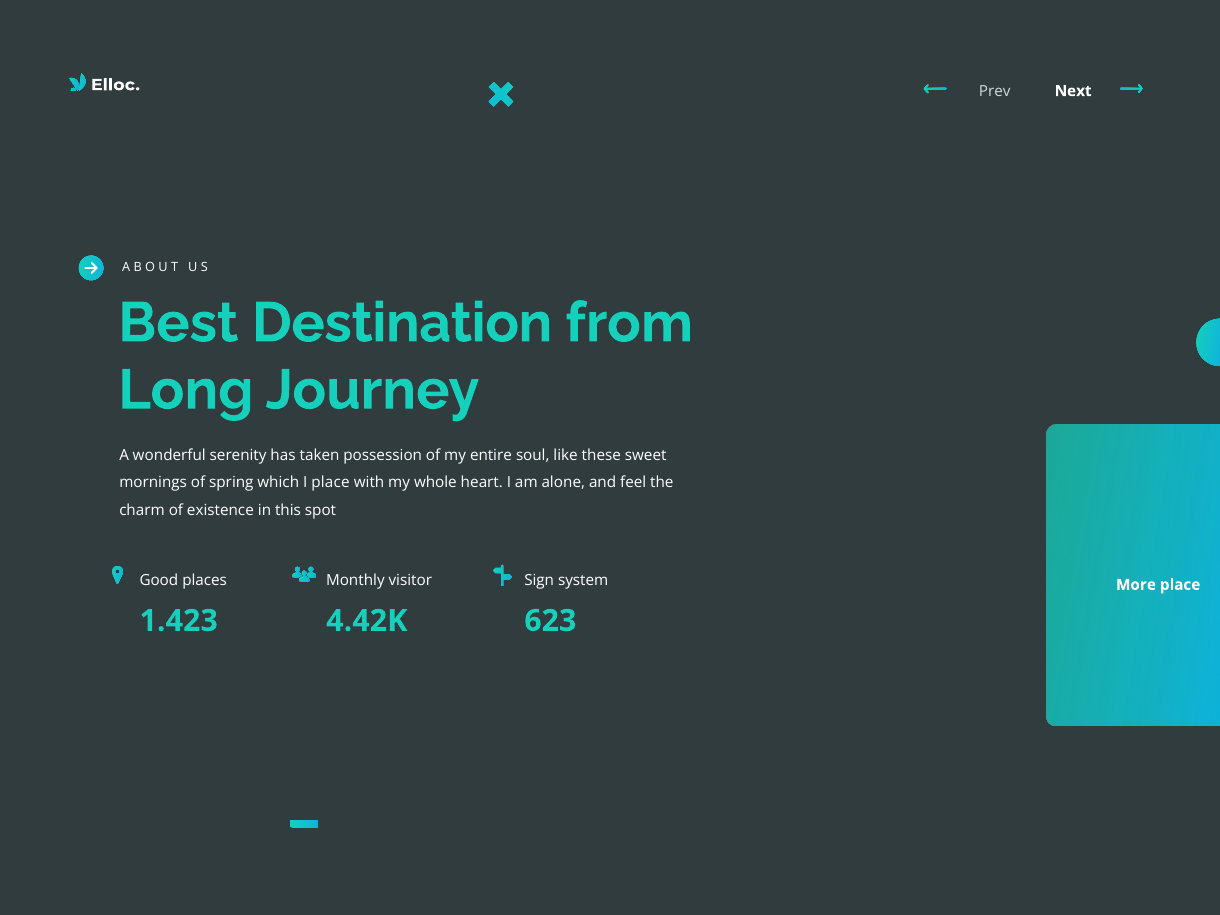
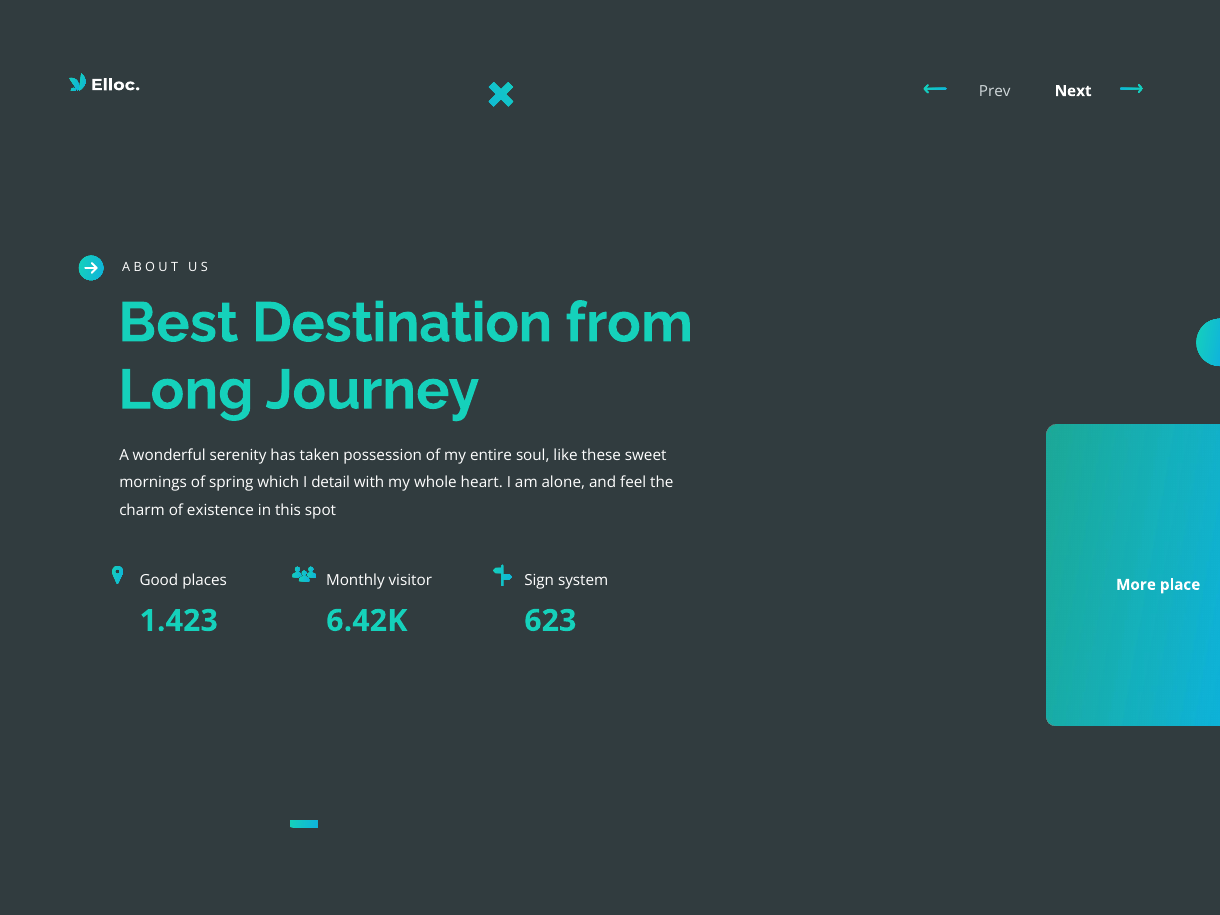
I place: place -> detail
4.42K: 4.42K -> 6.42K
